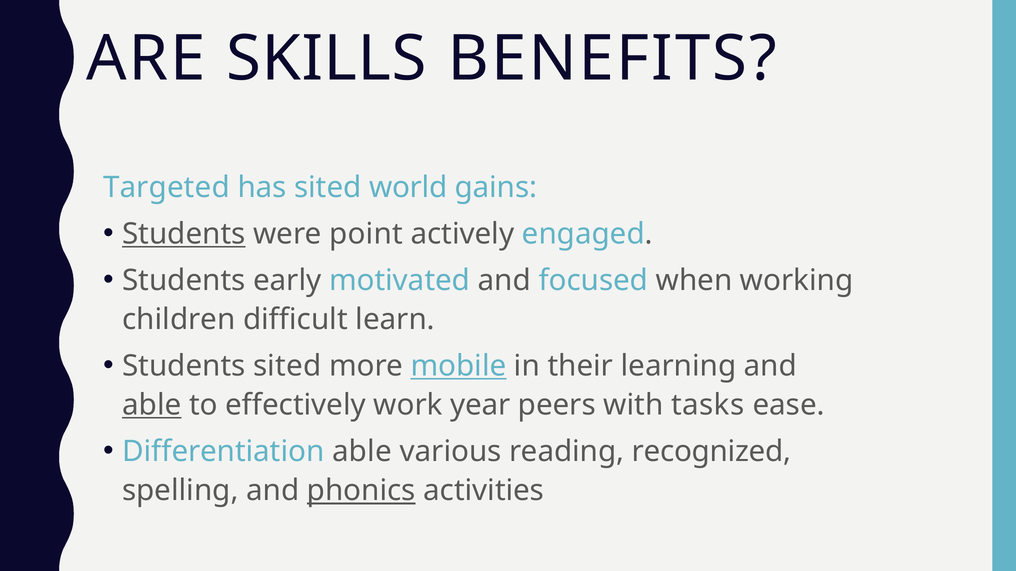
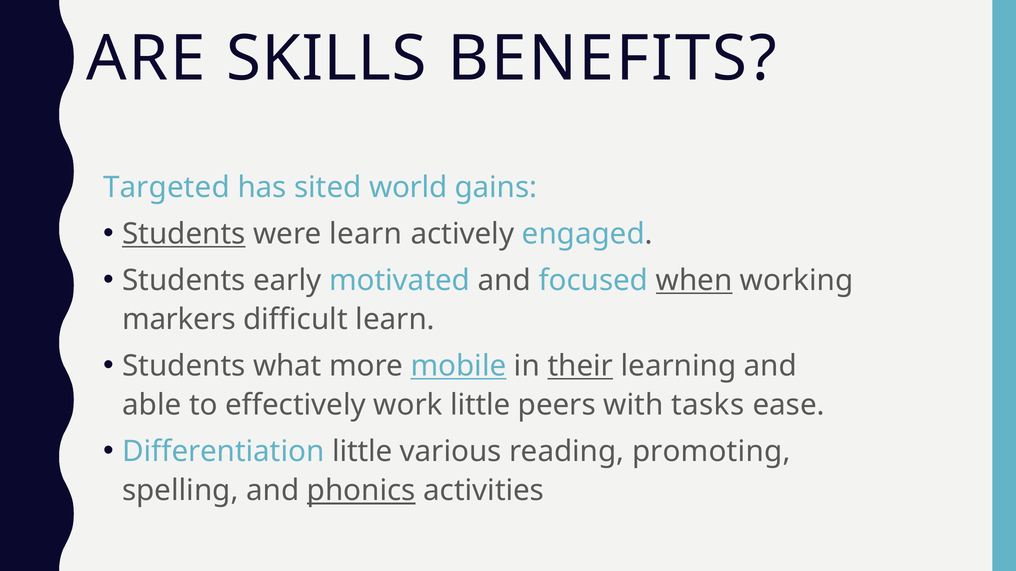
were point: point -> learn
when underline: none -> present
children: children -> markers
Students sited: sited -> what
their underline: none -> present
able at (152, 405) underline: present -> none
work year: year -> little
Differentiation able: able -> little
recognized: recognized -> promoting
